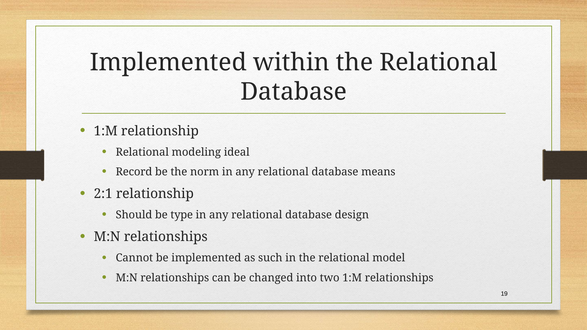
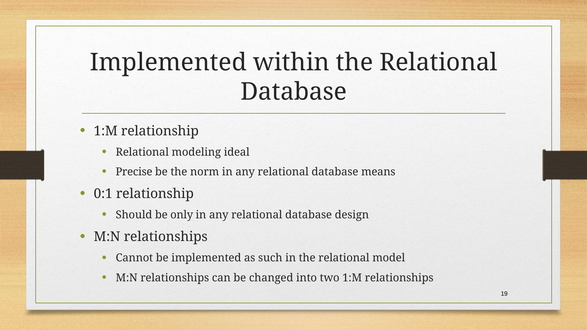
Record: Record -> Precise
2:1: 2:1 -> 0:1
type: type -> only
